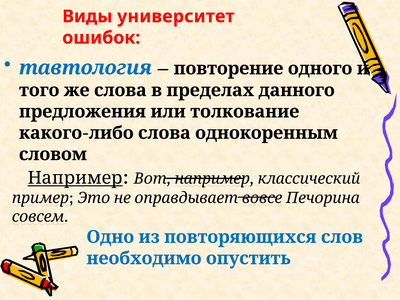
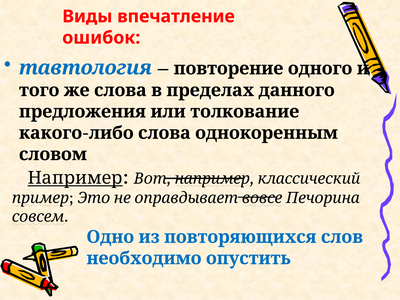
университет: университет -> впечатление
